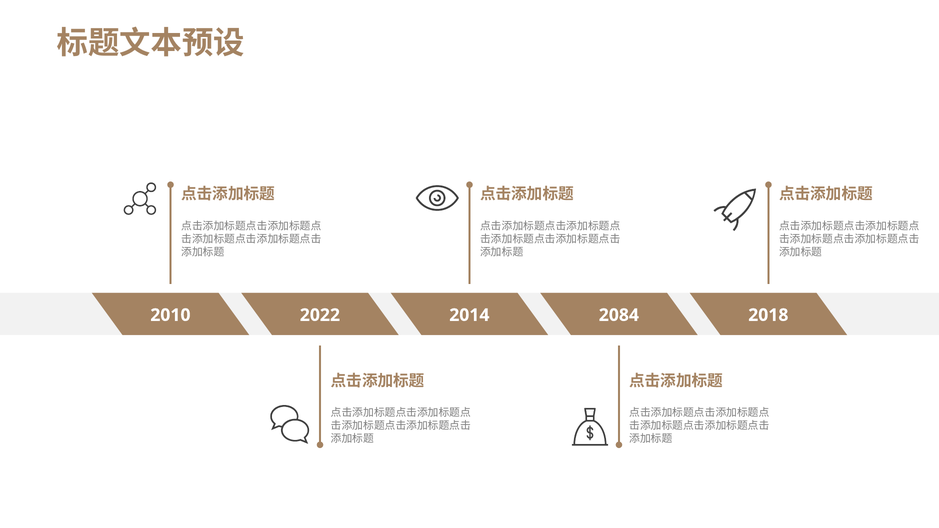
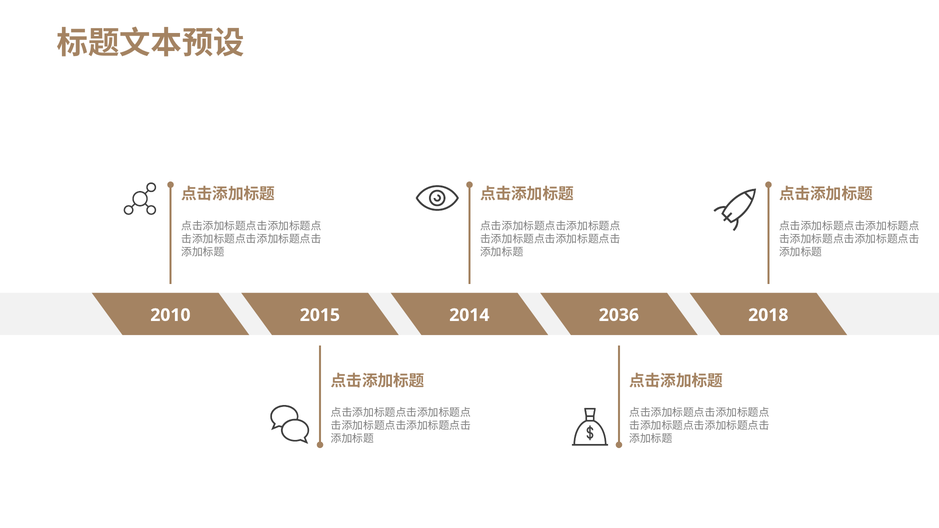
2022: 2022 -> 2015
2084: 2084 -> 2036
